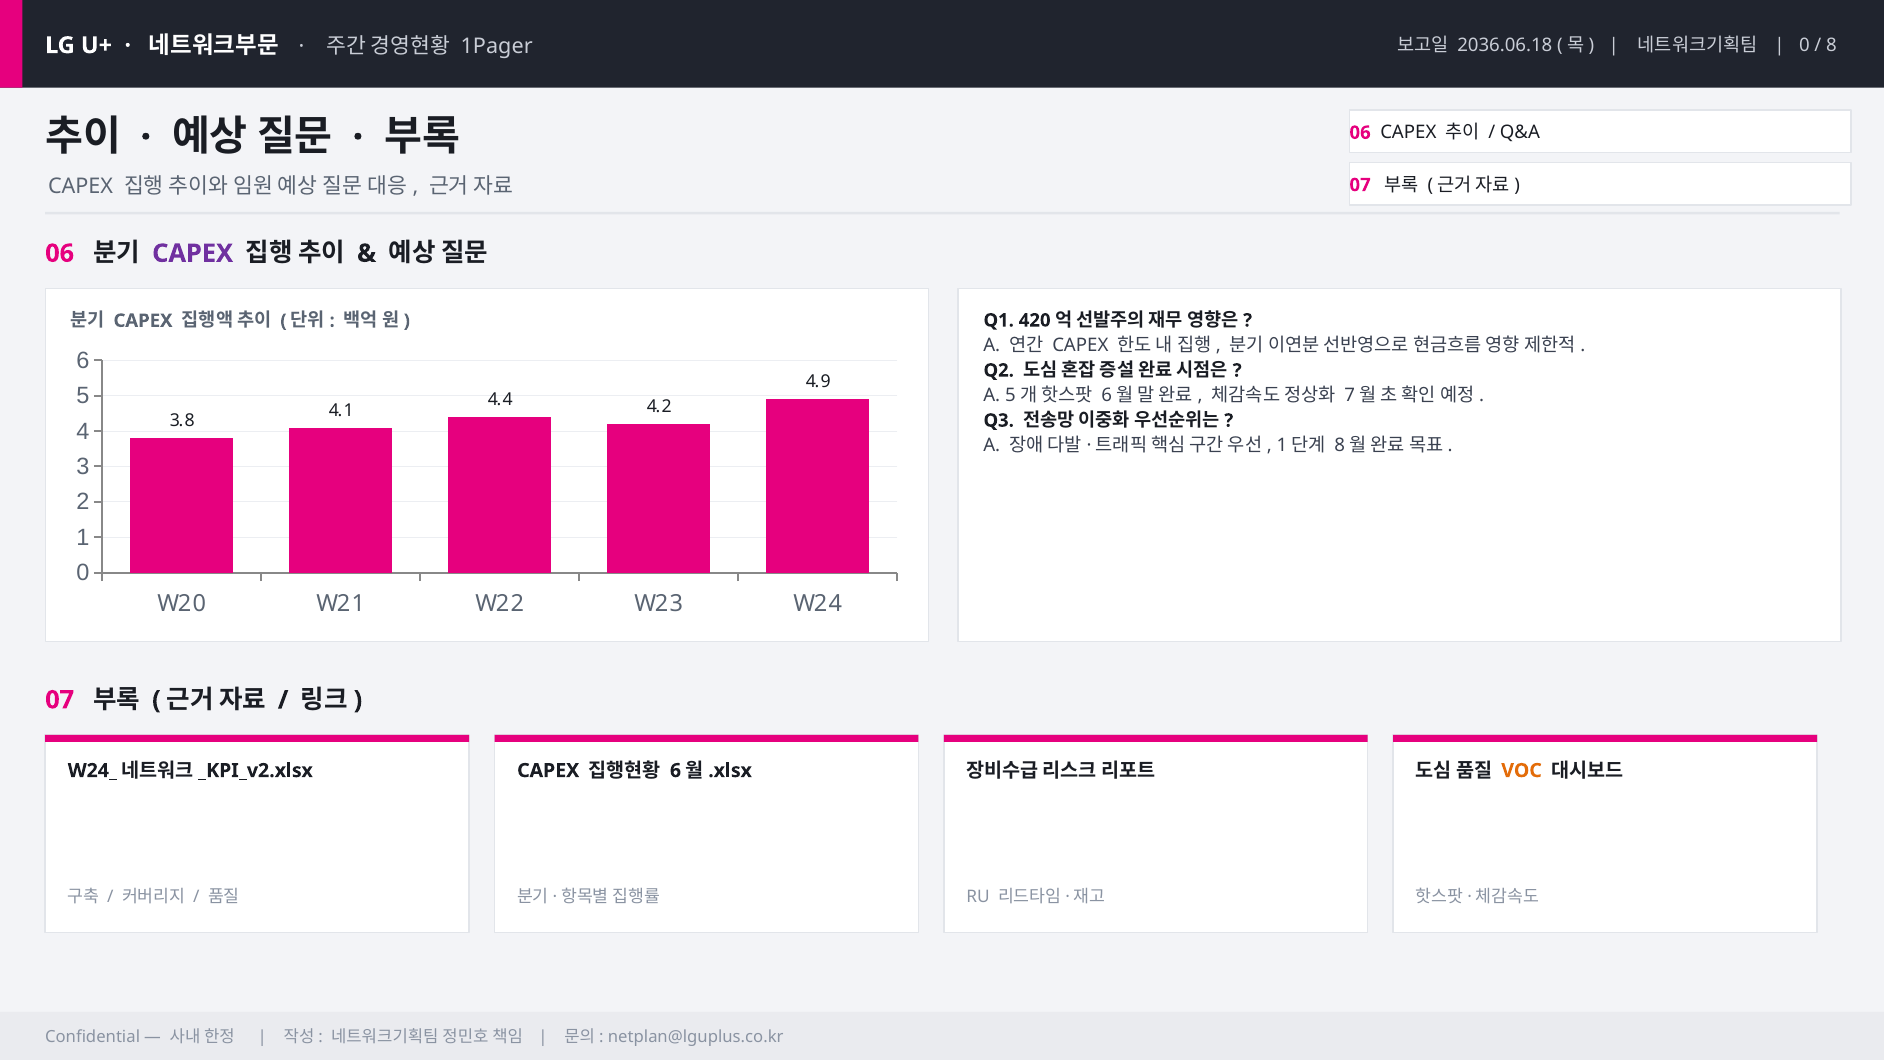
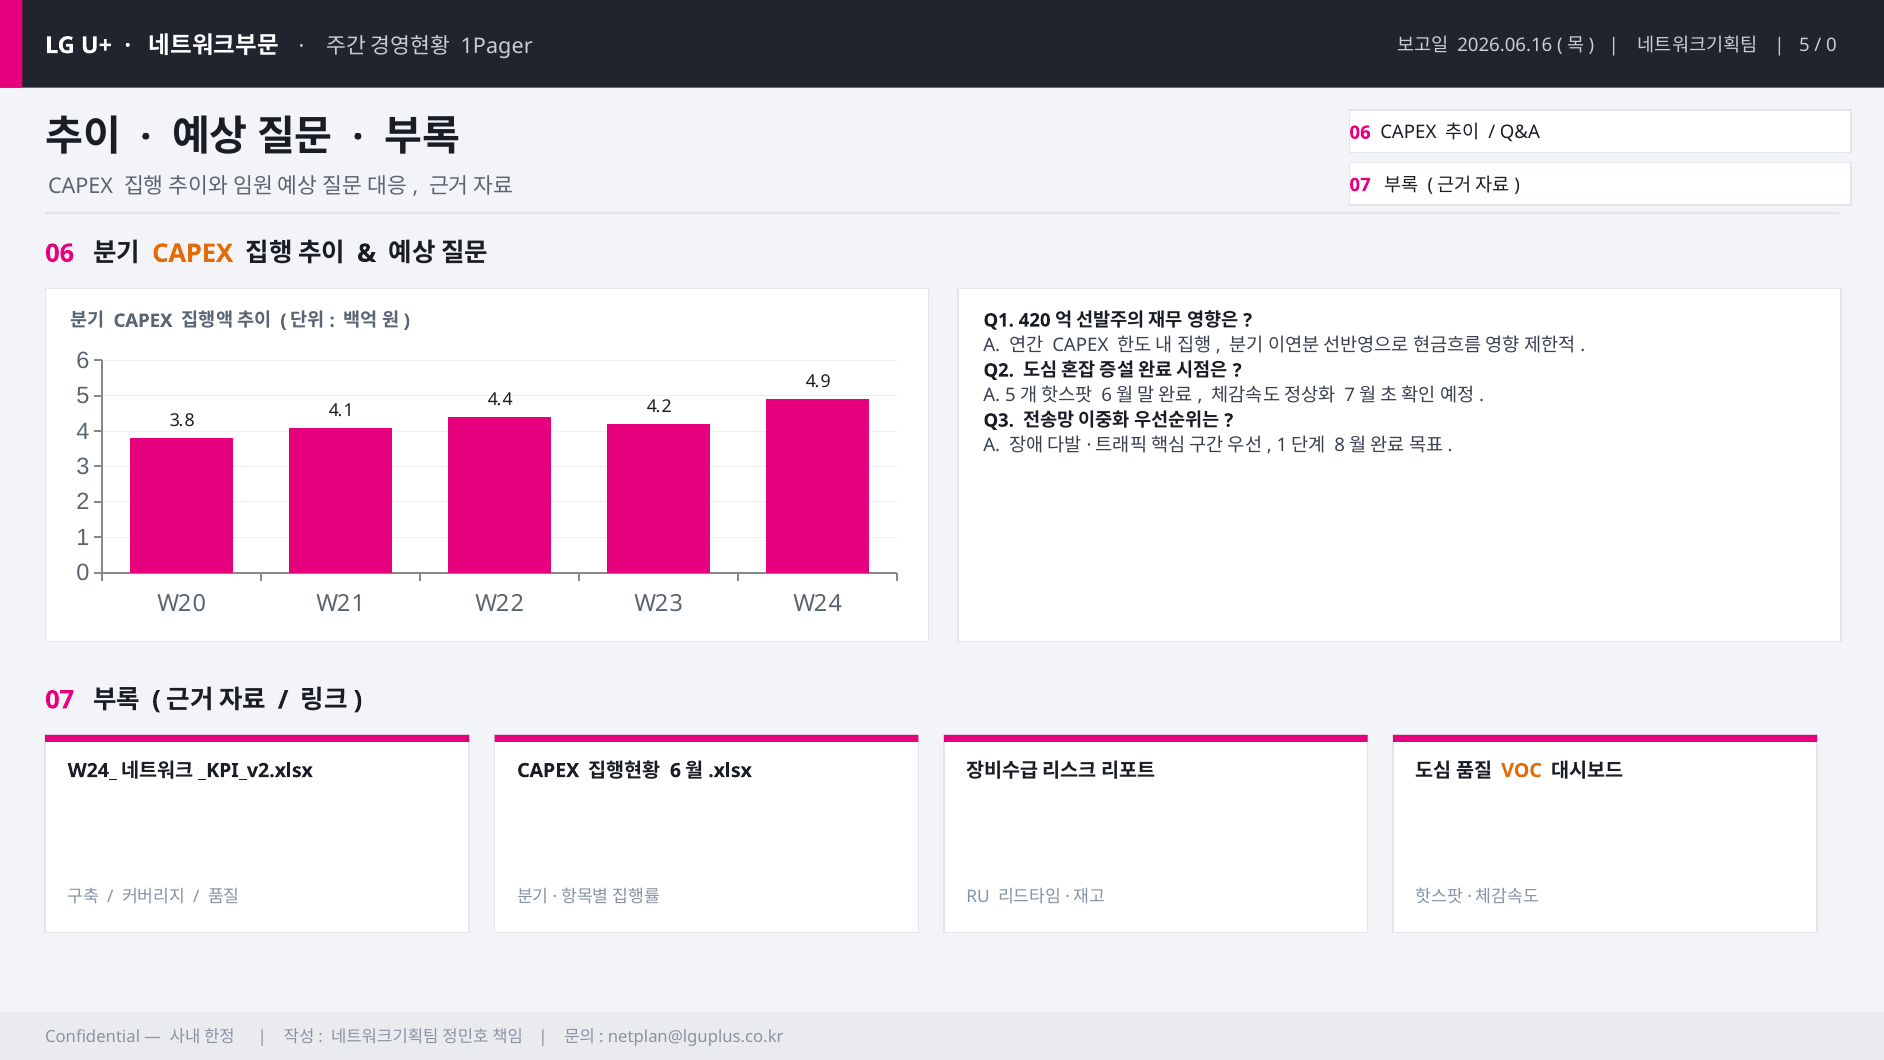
2036.06.18: 2036.06.18 -> 2026.06.16
0 at (1805, 45): 0 -> 5
8 at (1832, 45): 8 -> 0
CAPEX at (193, 253) colour: purple -> orange
